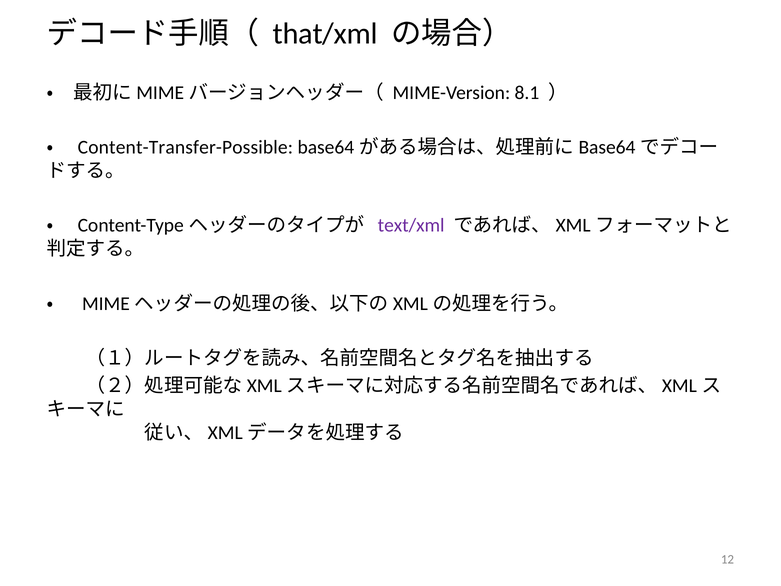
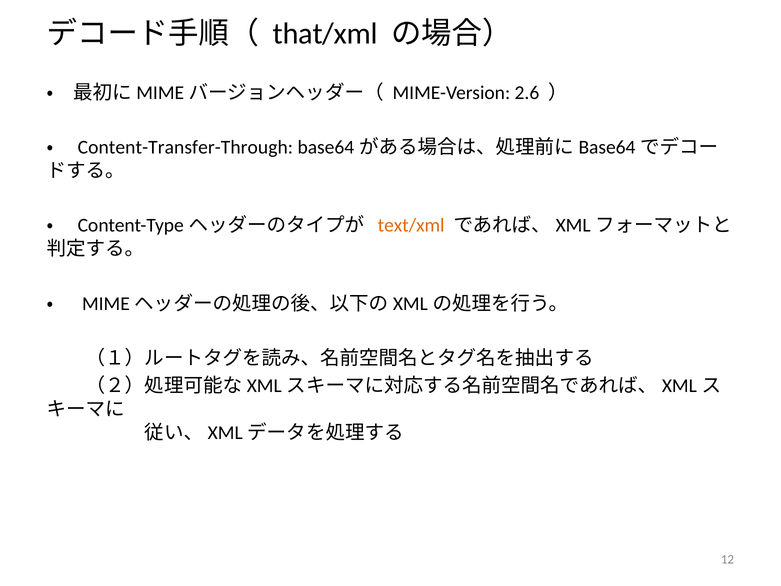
8.1: 8.1 -> 2.6
Content-Transfer-Possible: Content-Transfer-Possible -> Content-Transfer-Through
text/xml colour: purple -> orange
